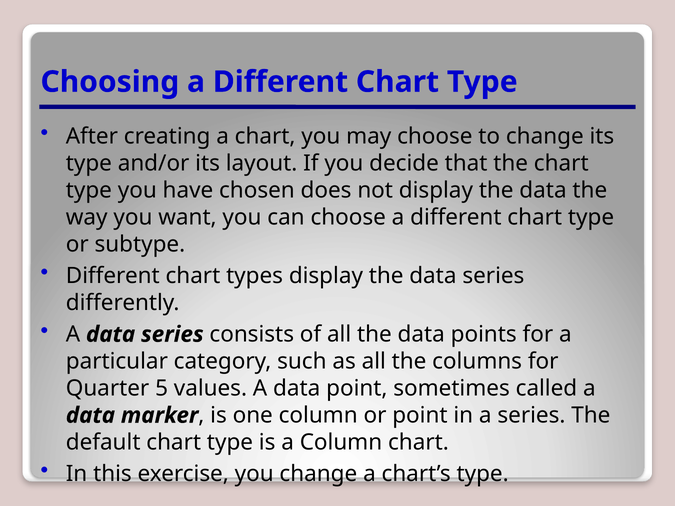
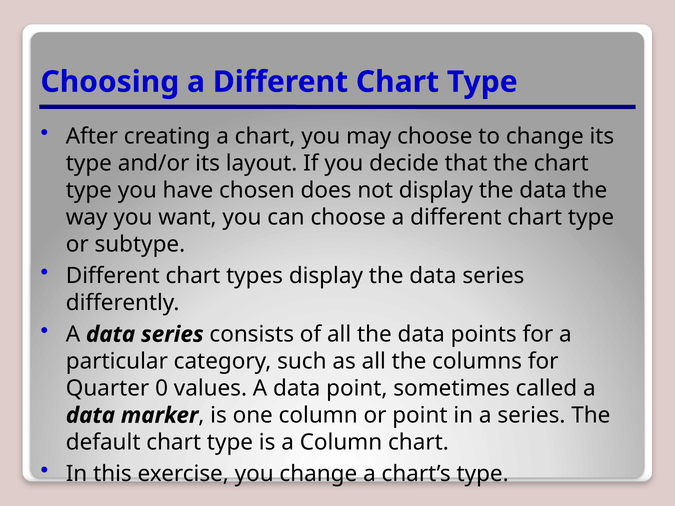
5: 5 -> 0
